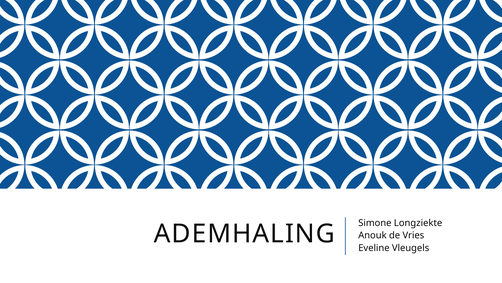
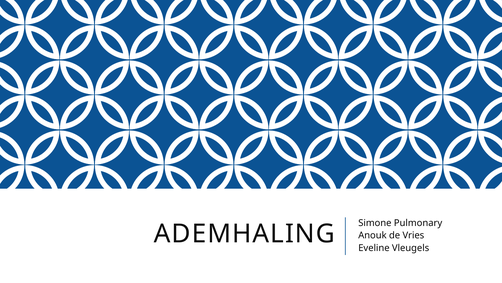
Longziekte: Longziekte -> Pulmonary
